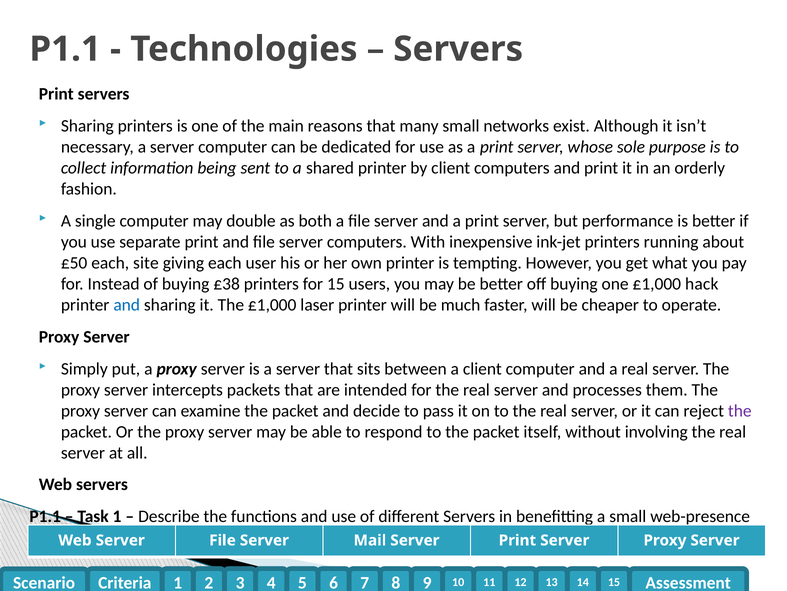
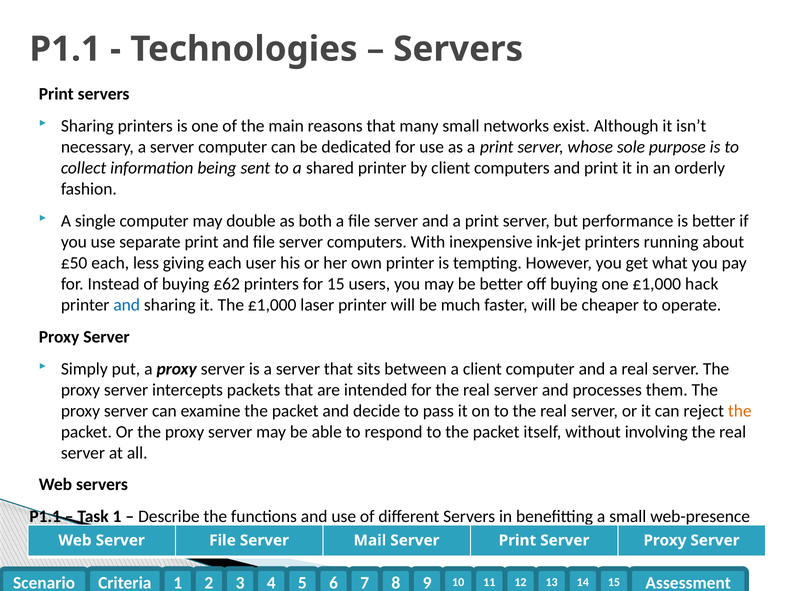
site: site -> less
£38: £38 -> £62
the at (740, 410) colour: purple -> orange
